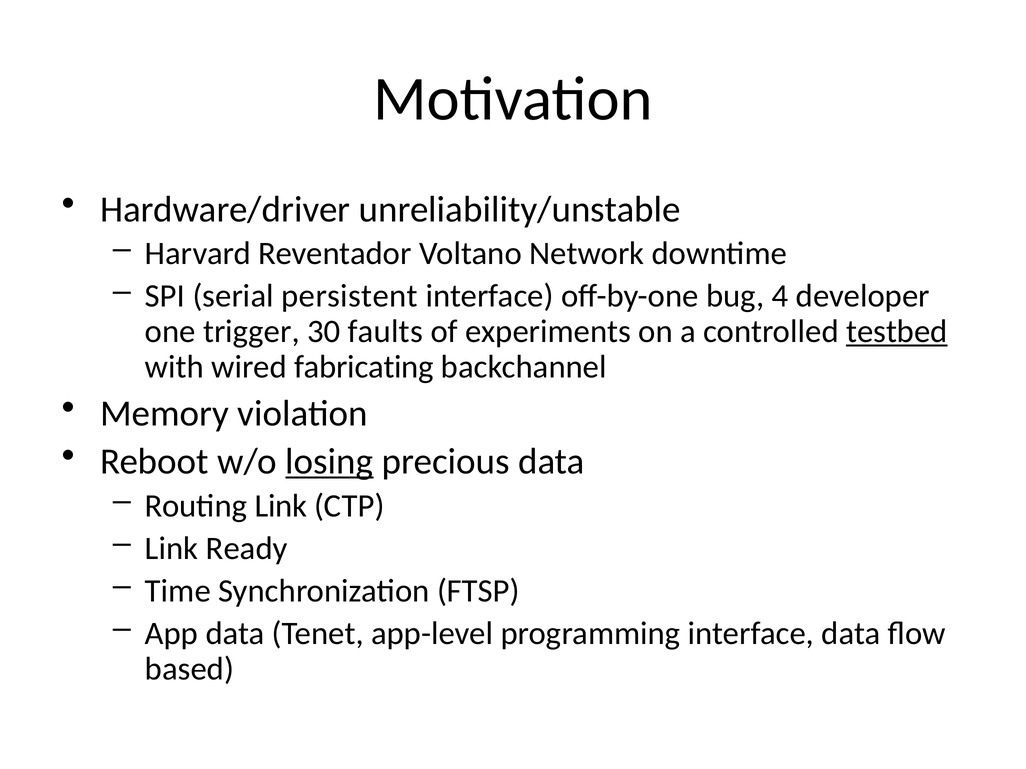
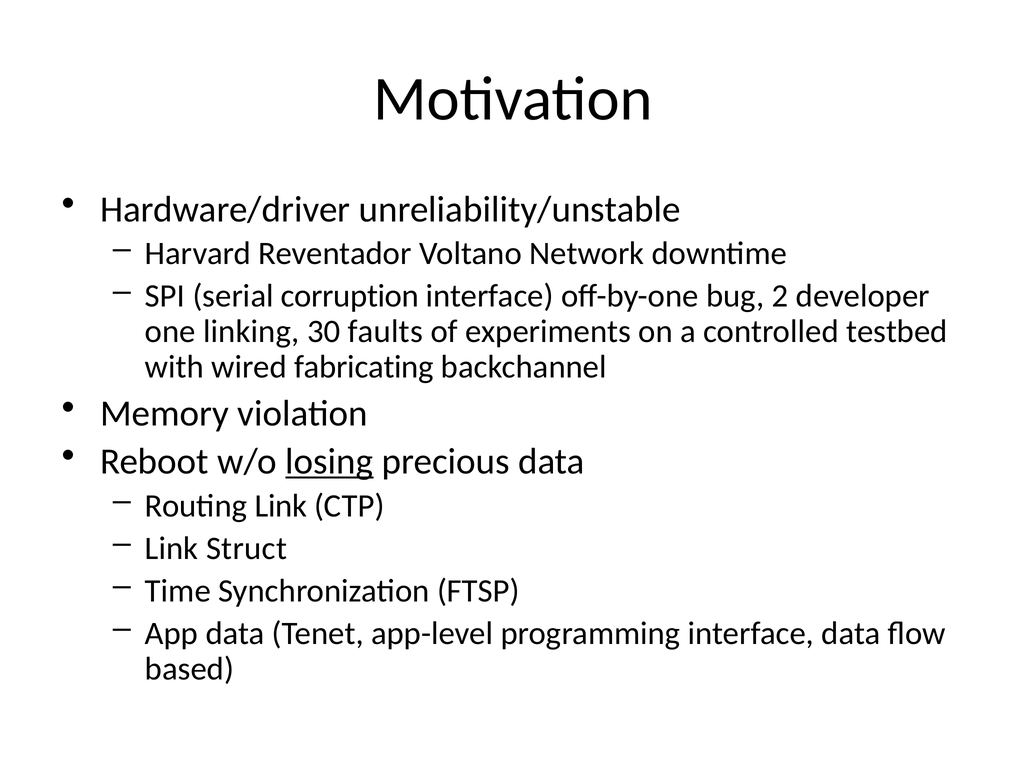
persistent: persistent -> corruption
4: 4 -> 2
trigger: trigger -> linking
testbed underline: present -> none
Ready: Ready -> Struct
